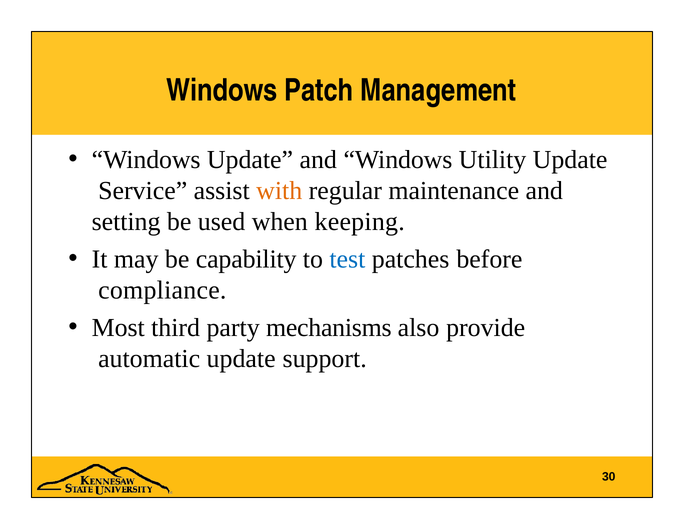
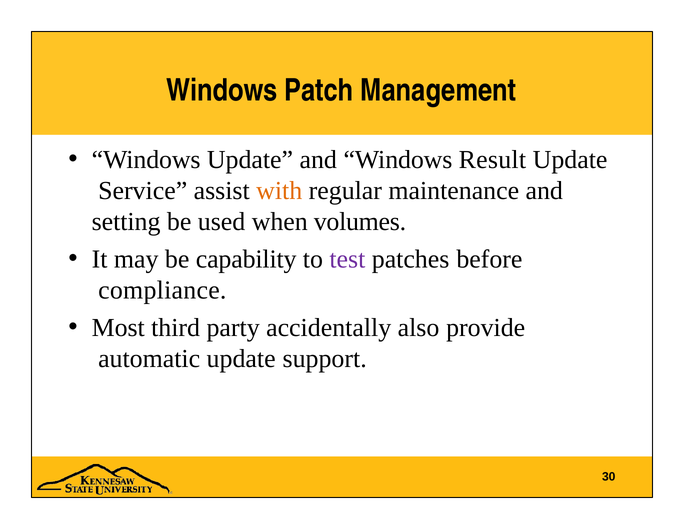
Utility: Utility -> Result
keeping: keeping -> volumes
test colour: blue -> purple
mechanisms: mechanisms -> accidentally
